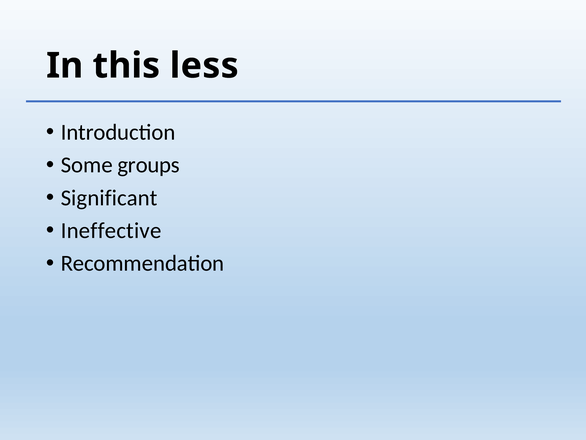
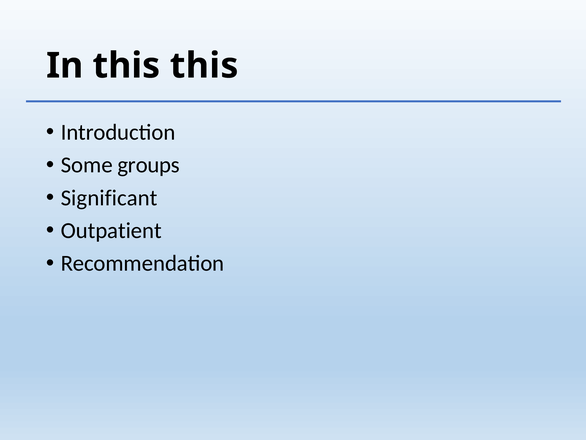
this less: less -> this
Ineffective: Ineffective -> Outpatient
